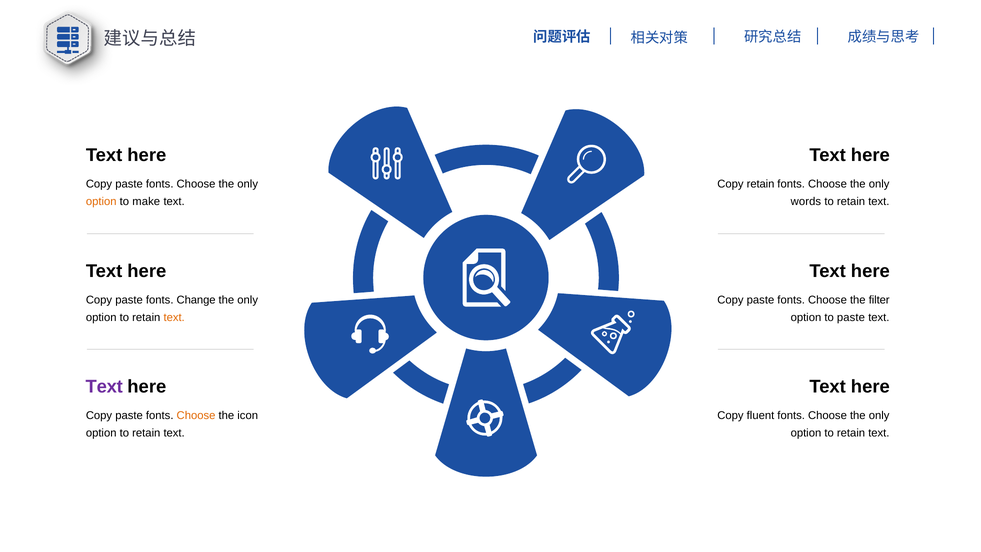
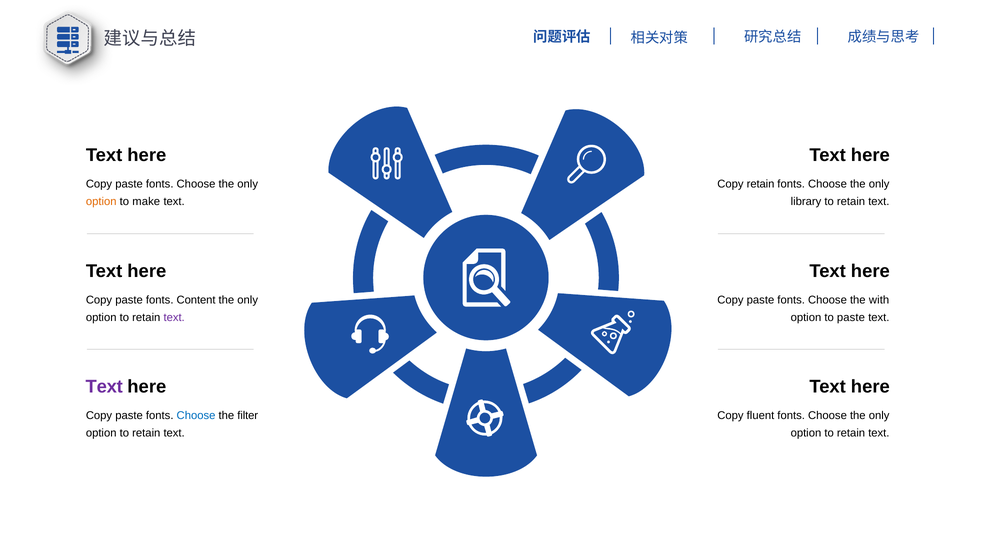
words: words -> library
Change: Change -> Content
filter: filter -> with
text at (174, 317) colour: orange -> purple
Choose at (196, 416) colour: orange -> blue
icon: icon -> filter
